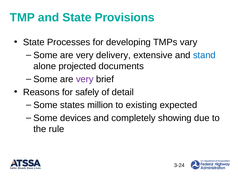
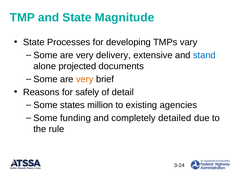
Provisions: Provisions -> Magnitude
very at (85, 79) colour: purple -> orange
expected: expected -> agencies
devices: devices -> funding
showing: showing -> detailed
